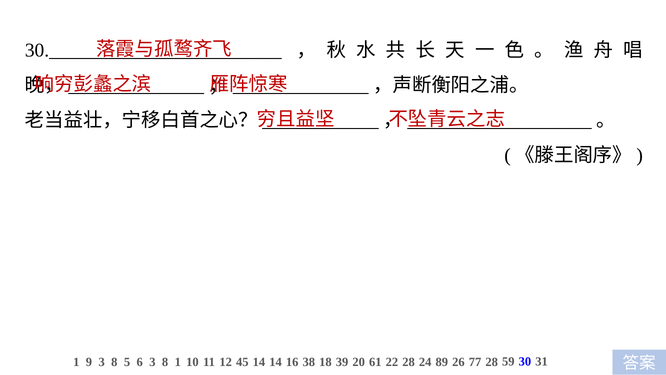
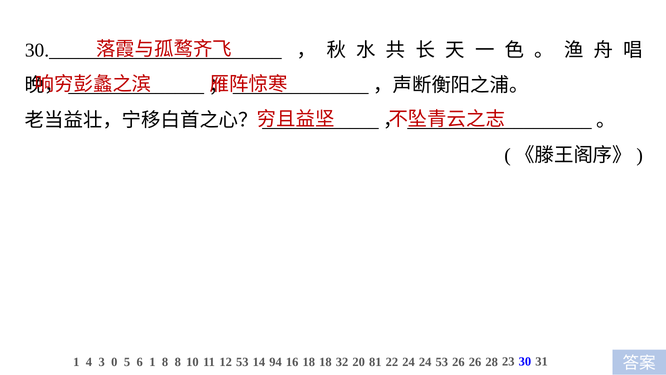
9: 9 -> 4
8 at (114, 362): 8 -> 0
6 3: 3 -> 1
8 1: 1 -> 8
12 45: 45 -> 53
14 14: 14 -> 94
16 38: 38 -> 18
39: 39 -> 32
61: 61 -> 81
22 28: 28 -> 24
24 89: 89 -> 53
26 77: 77 -> 26
59: 59 -> 23
